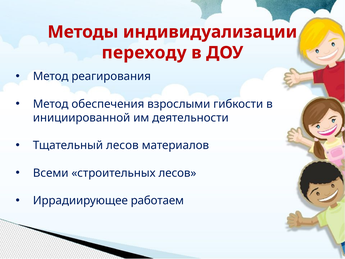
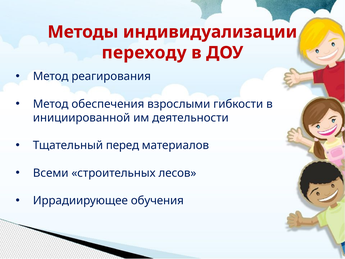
Тщательный лесов: лесов -> перед
работаем: работаем -> обучения
